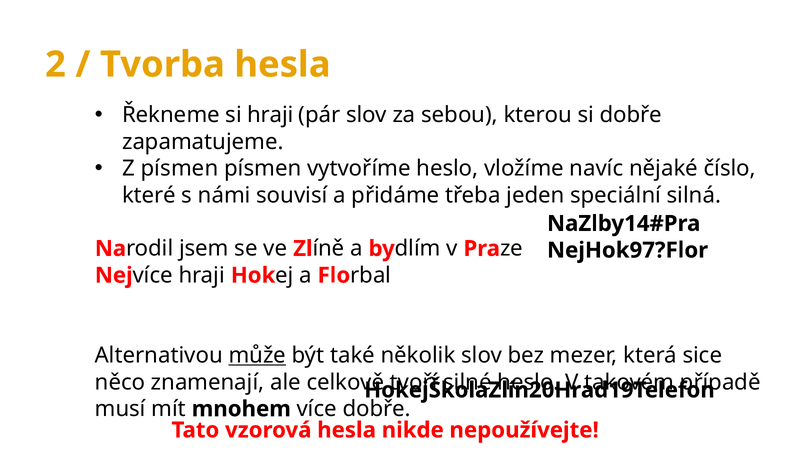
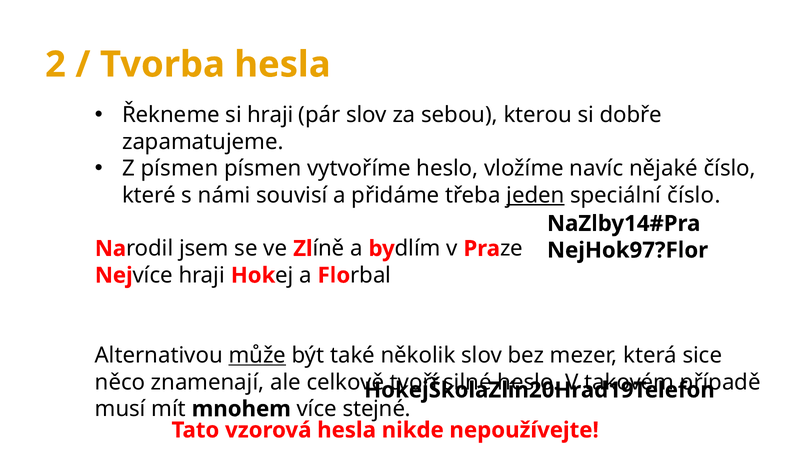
jeden underline: none -> present
speciální silná: silná -> číslo
více dobře: dobře -> stejné
